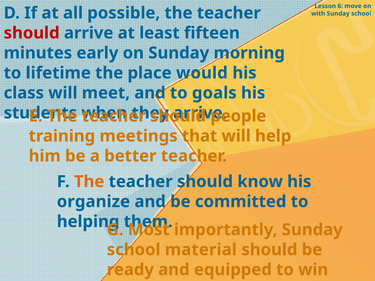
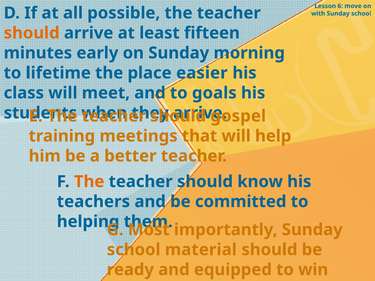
should at (32, 33) colour: red -> orange
would: would -> easier
people at (238, 116): people -> gospel
organize: organize -> teachers
